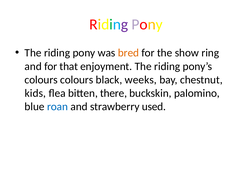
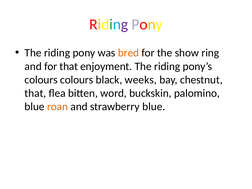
kids at (35, 93): kids -> that
there: there -> word
roan colour: blue -> orange
strawberry used: used -> blue
